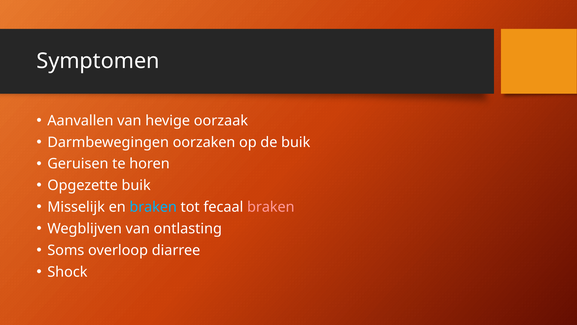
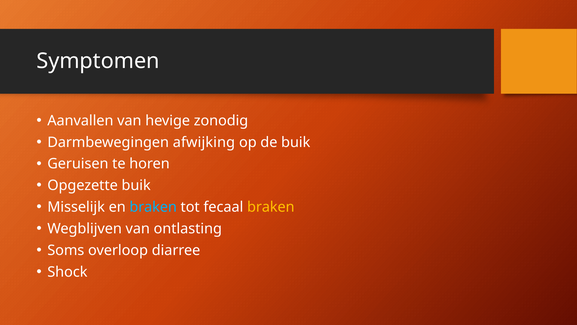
oorzaak: oorzaak -> zonodig
oorzaken: oorzaken -> afwijking
braken at (271, 207) colour: pink -> yellow
